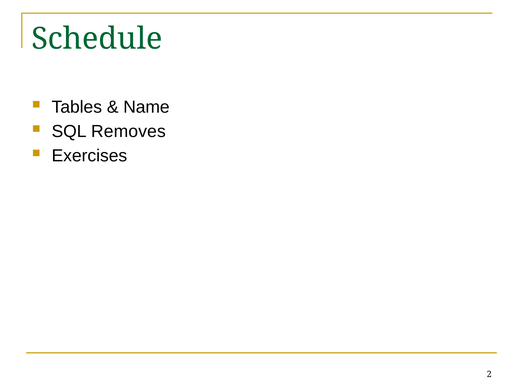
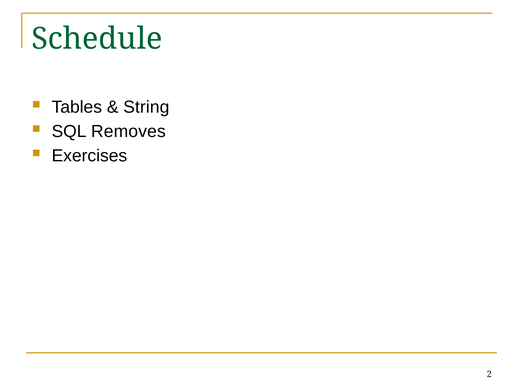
Name: Name -> String
